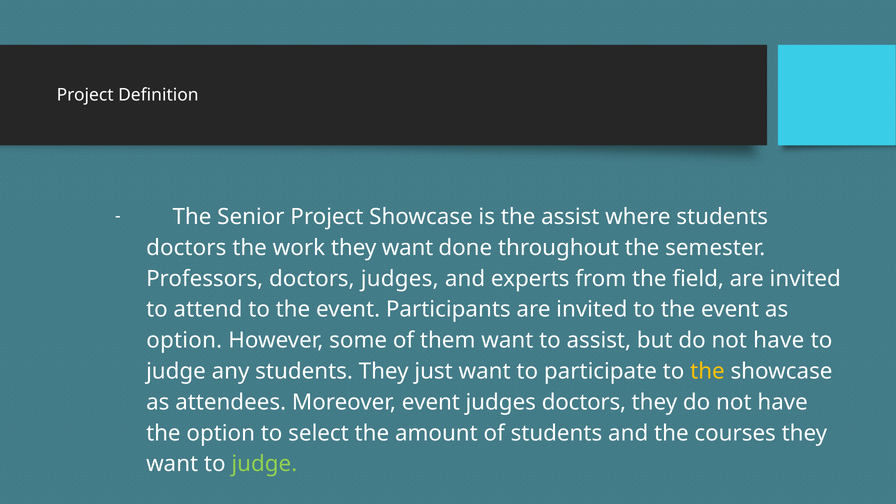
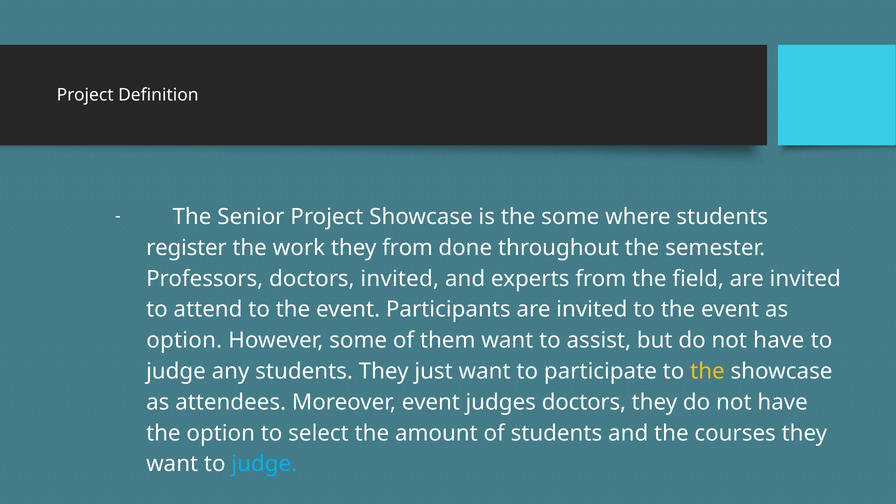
the assist: assist -> some
doctors at (186, 248): doctors -> register
work they want: want -> from
doctors judges: judges -> invited
judge at (264, 464) colour: light green -> light blue
